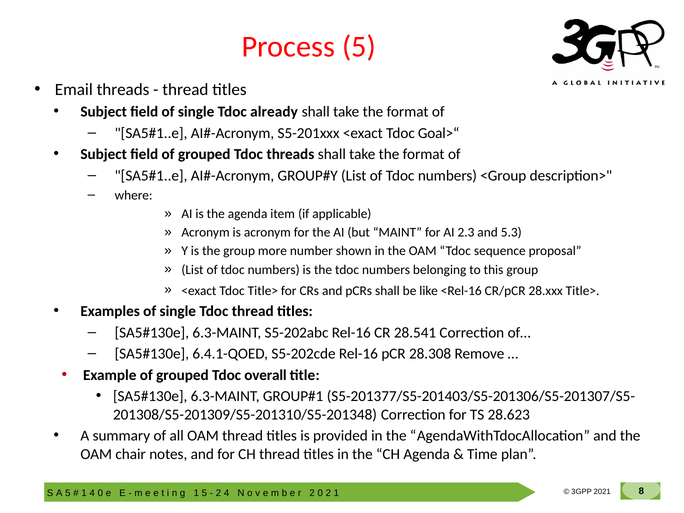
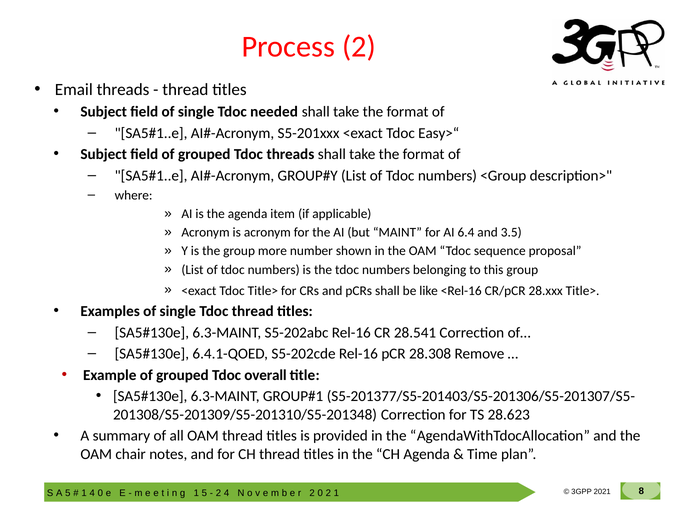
Process 5: 5 -> 2
already: already -> needed
Goal>“: Goal>“ -> Easy>“
2.3: 2.3 -> 6.4
5.3: 5.3 -> 3.5
